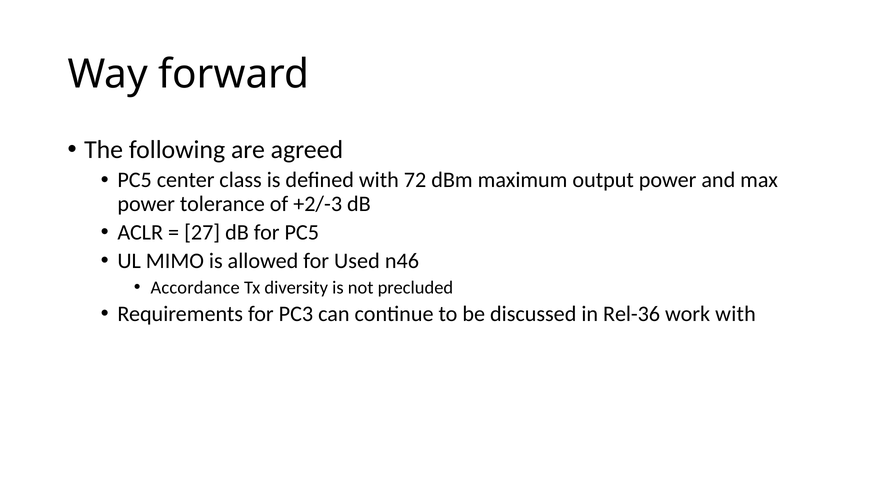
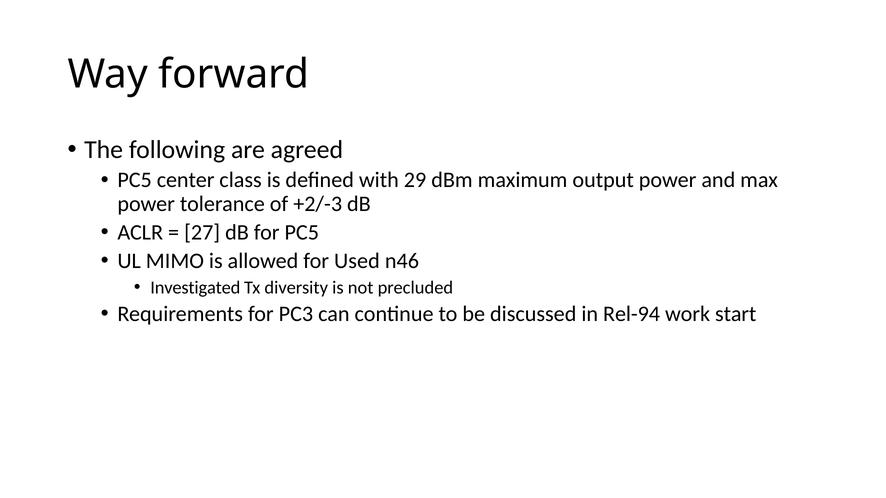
72: 72 -> 29
Accordance: Accordance -> Investigated
Rel-36: Rel-36 -> Rel-94
work with: with -> start
